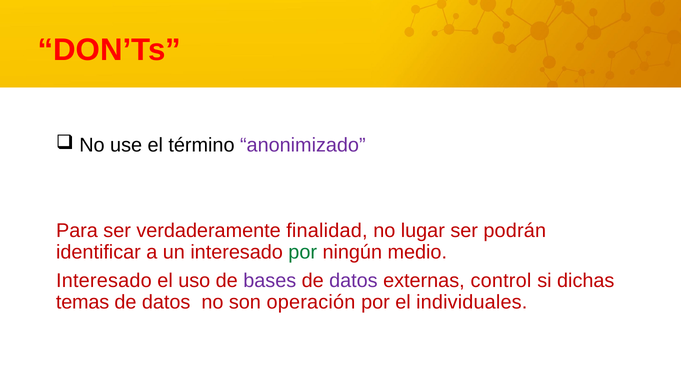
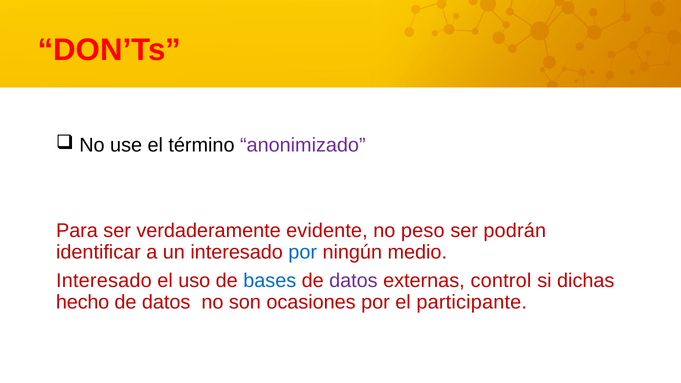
finalidad: finalidad -> evidente
lugar: lugar -> peso
por at (303, 252) colour: green -> blue
bases colour: purple -> blue
temas: temas -> hecho
operación: operación -> ocasiones
individuales: individuales -> participante
